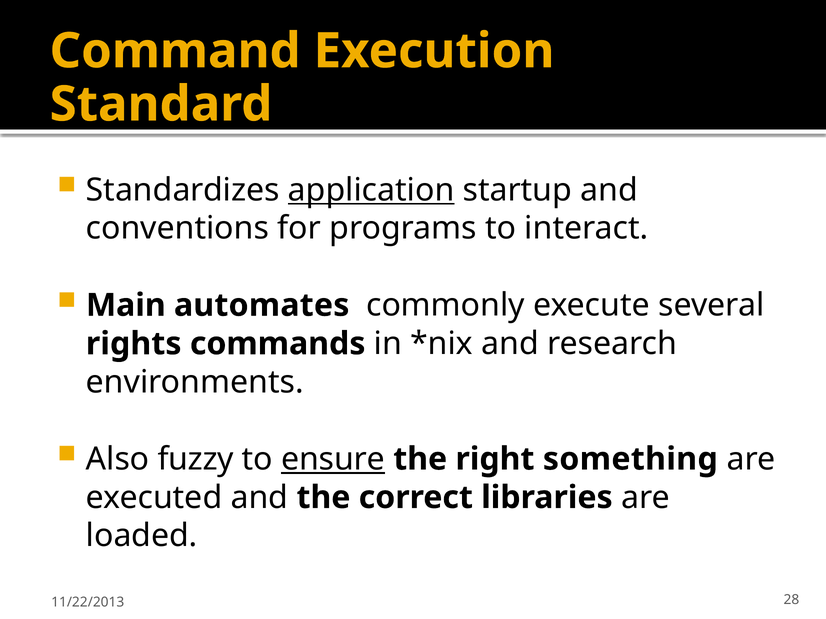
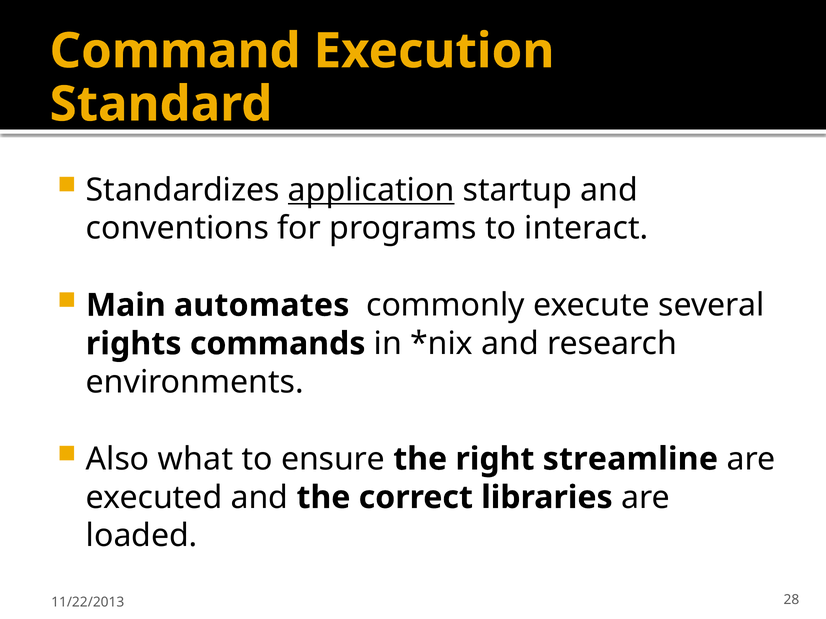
fuzzy: fuzzy -> what
ensure underline: present -> none
something: something -> streamline
